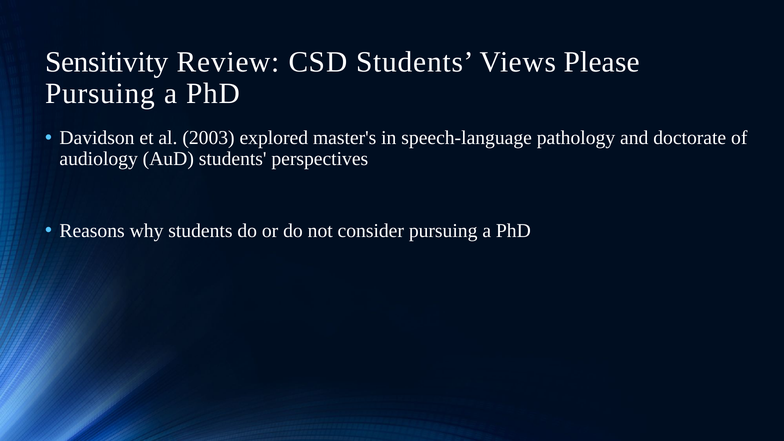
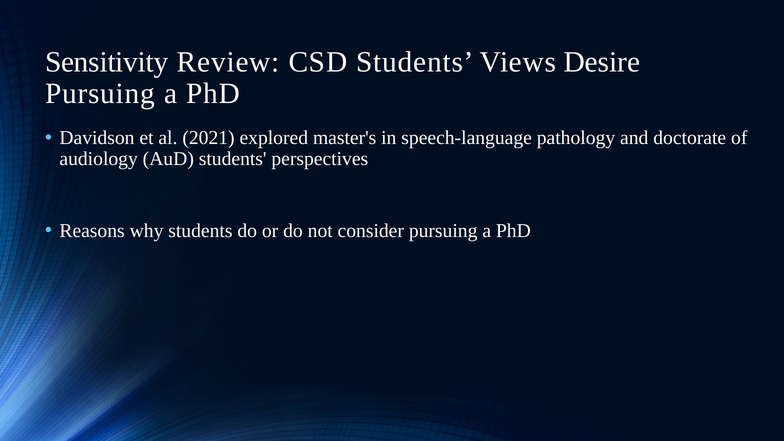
Please: Please -> Desire
2003: 2003 -> 2021
